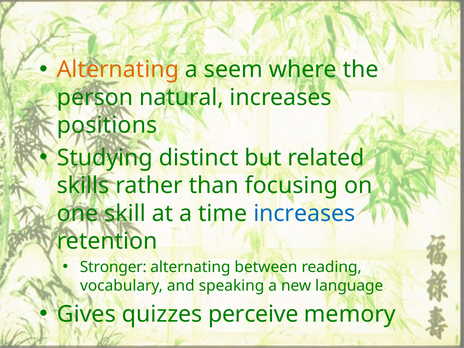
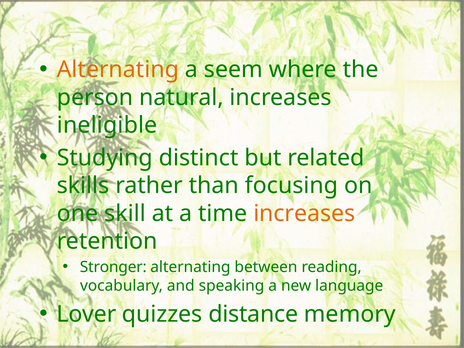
positions: positions -> ineligible
increases at (304, 213) colour: blue -> orange
Gives: Gives -> Lover
perceive: perceive -> distance
